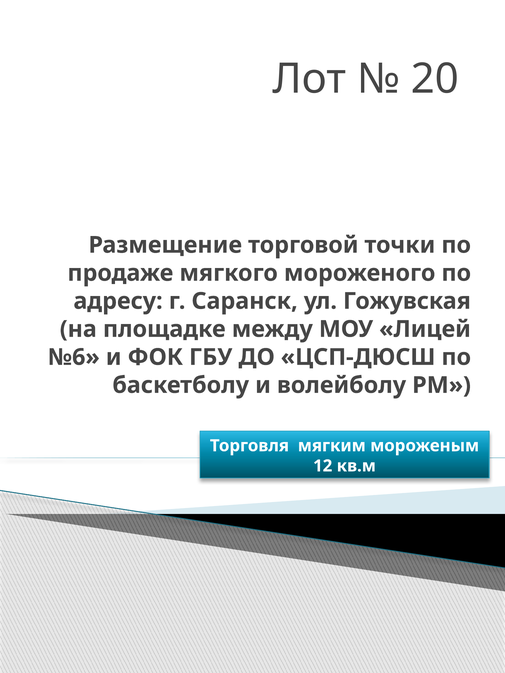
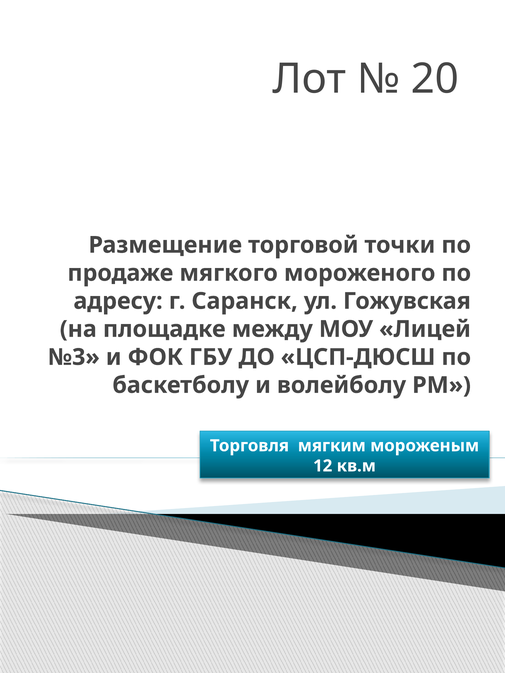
№6: №6 -> №3
